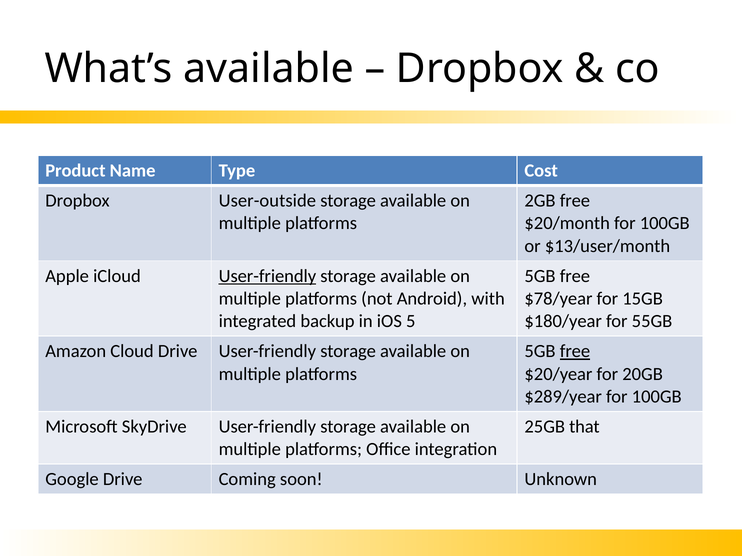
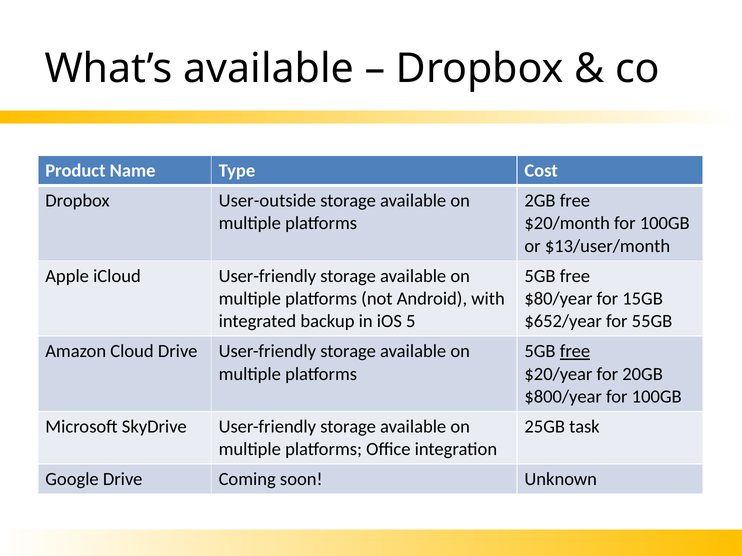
User-friendly at (267, 276) underline: present -> none
$78/year: $78/year -> $80/year
$180/year: $180/year -> $652/year
$289/year: $289/year -> $800/year
that: that -> task
